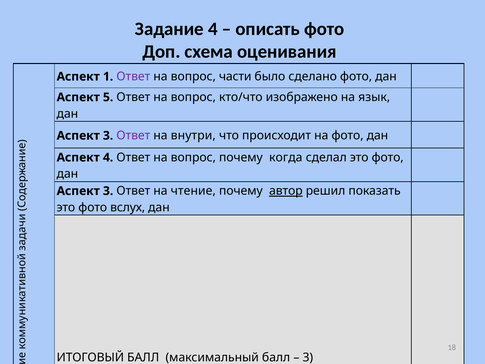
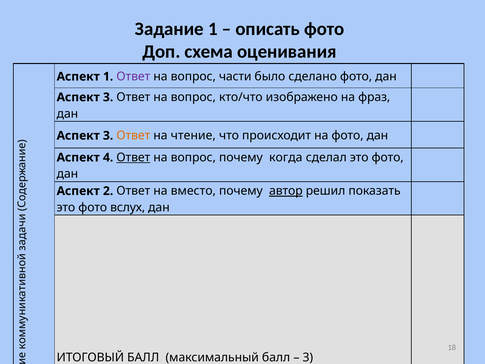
Задание 4: 4 -> 1
5 at (108, 97): 5 -> 3
язык: язык -> фраз
Ответ at (133, 136) colour: purple -> orange
внутри: внутри -> чтение
Ответ at (133, 157) underline: none -> present
3 at (108, 191): 3 -> 2
чтение: чтение -> вместо
